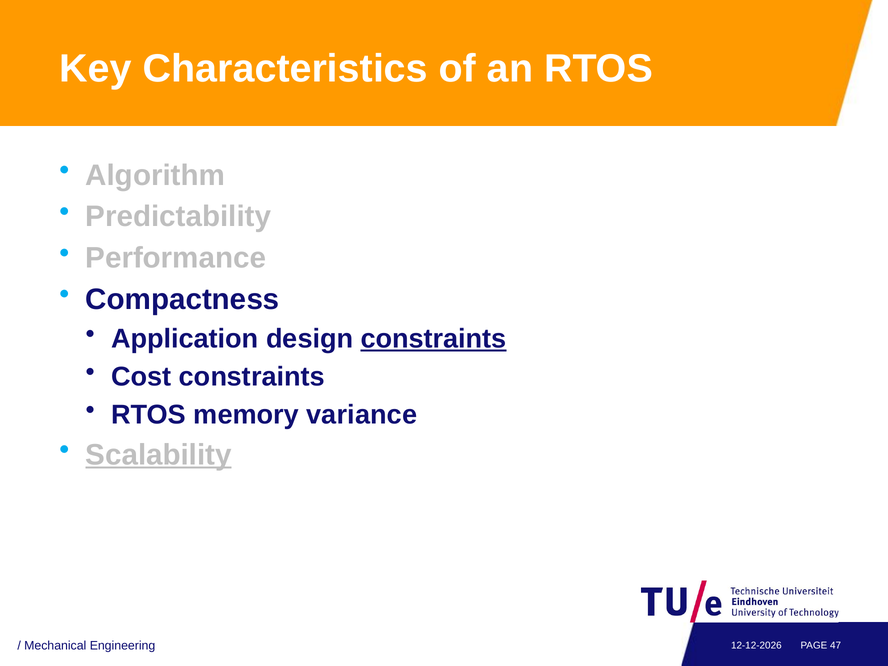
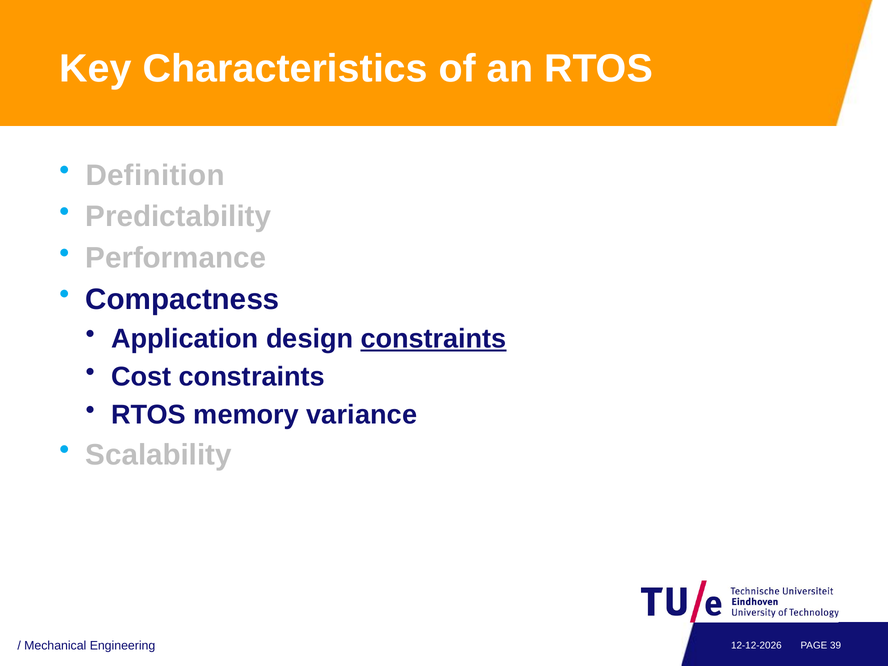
Algorithm: Algorithm -> Definition
Scalability underline: present -> none
47: 47 -> 39
